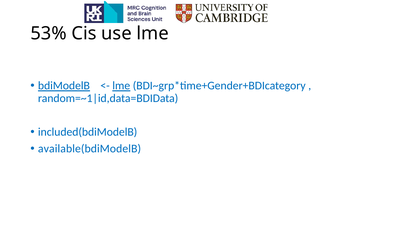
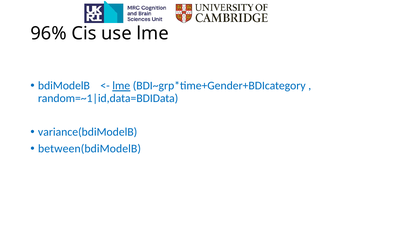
53%: 53% -> 96%
bdiModelB underline: present -> none
included(bdiModelB: included(bdiModelB -> variance(bdiModelB
available(bdiModelB: available(bdiModelB -> between(bdiModelB
